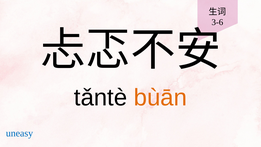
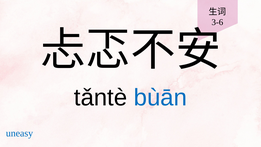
bùān colour: orange -> blue
